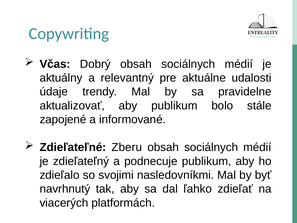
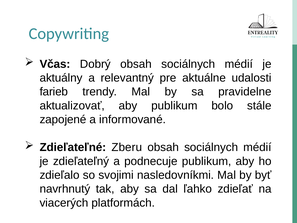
údaje: údaje -> farieb
